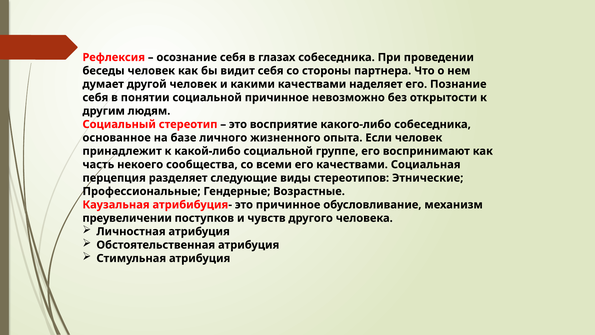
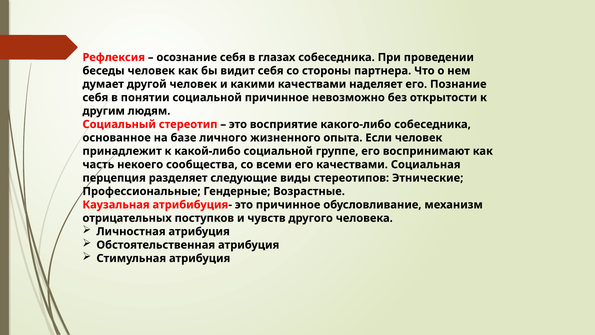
преувеличении: преувеличении -> отрицательных
